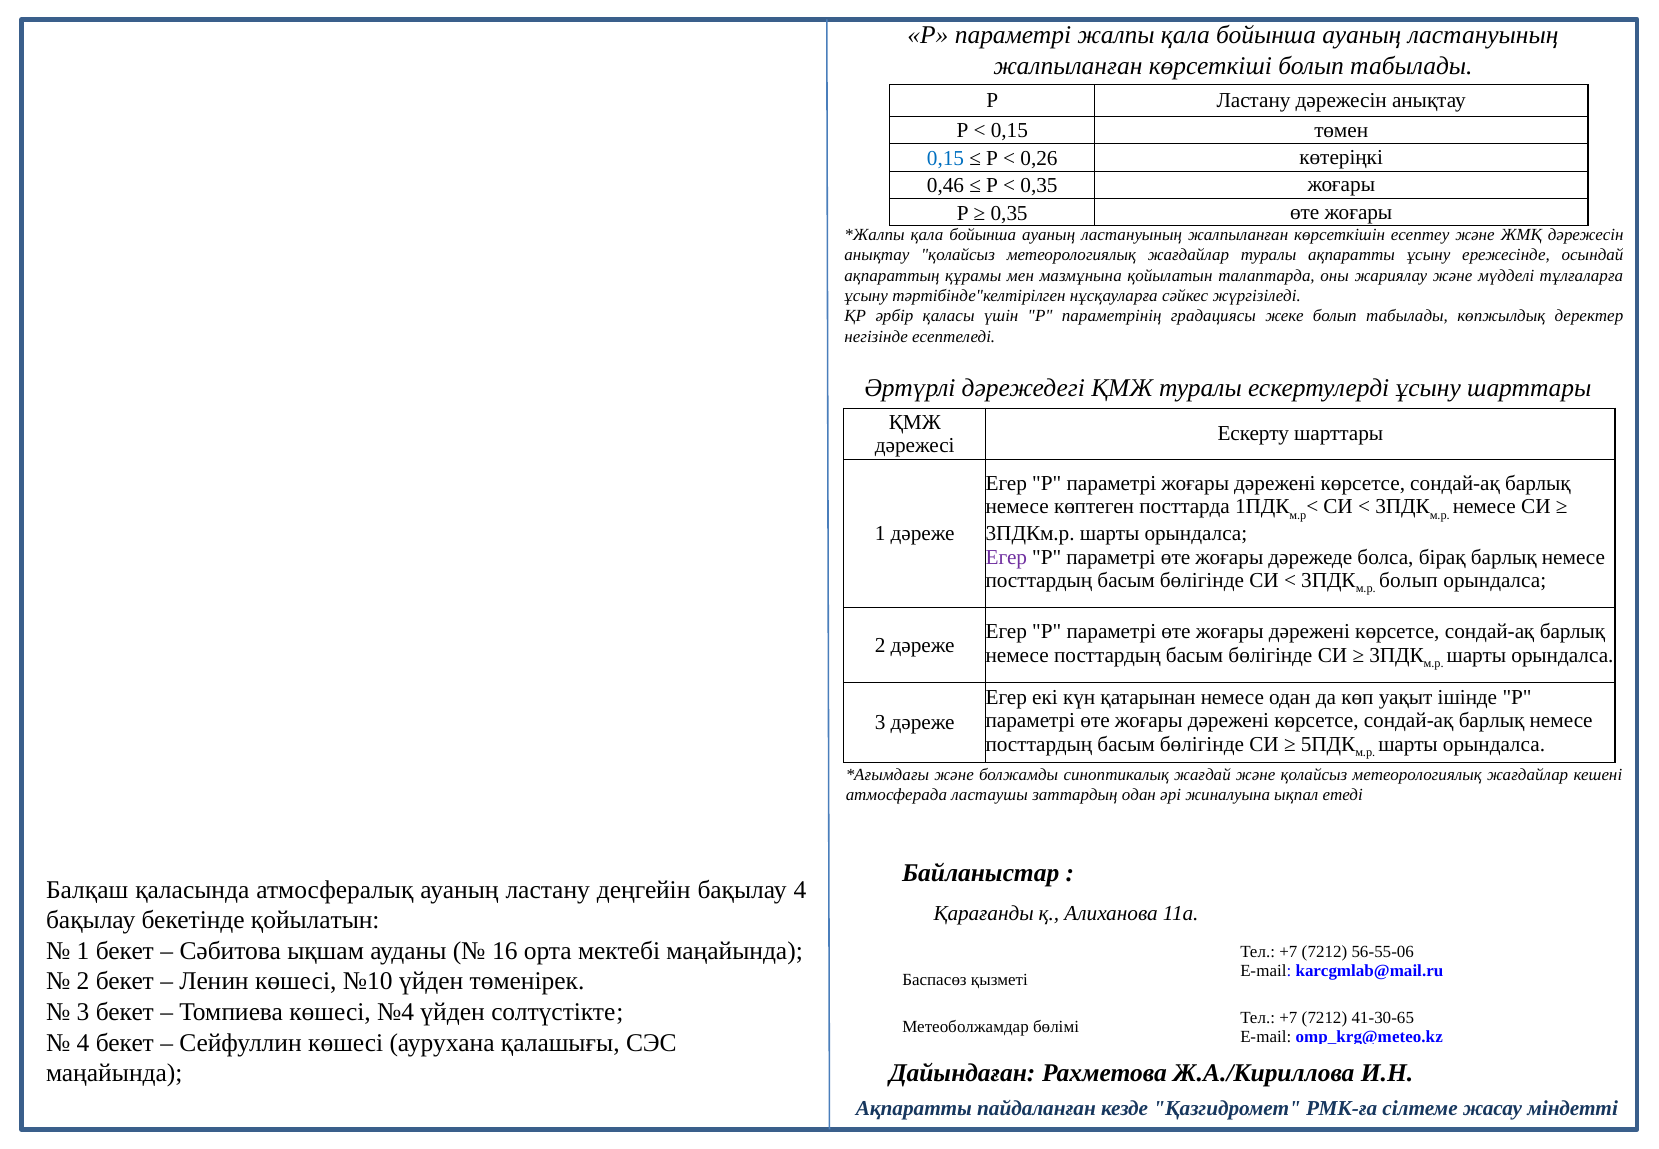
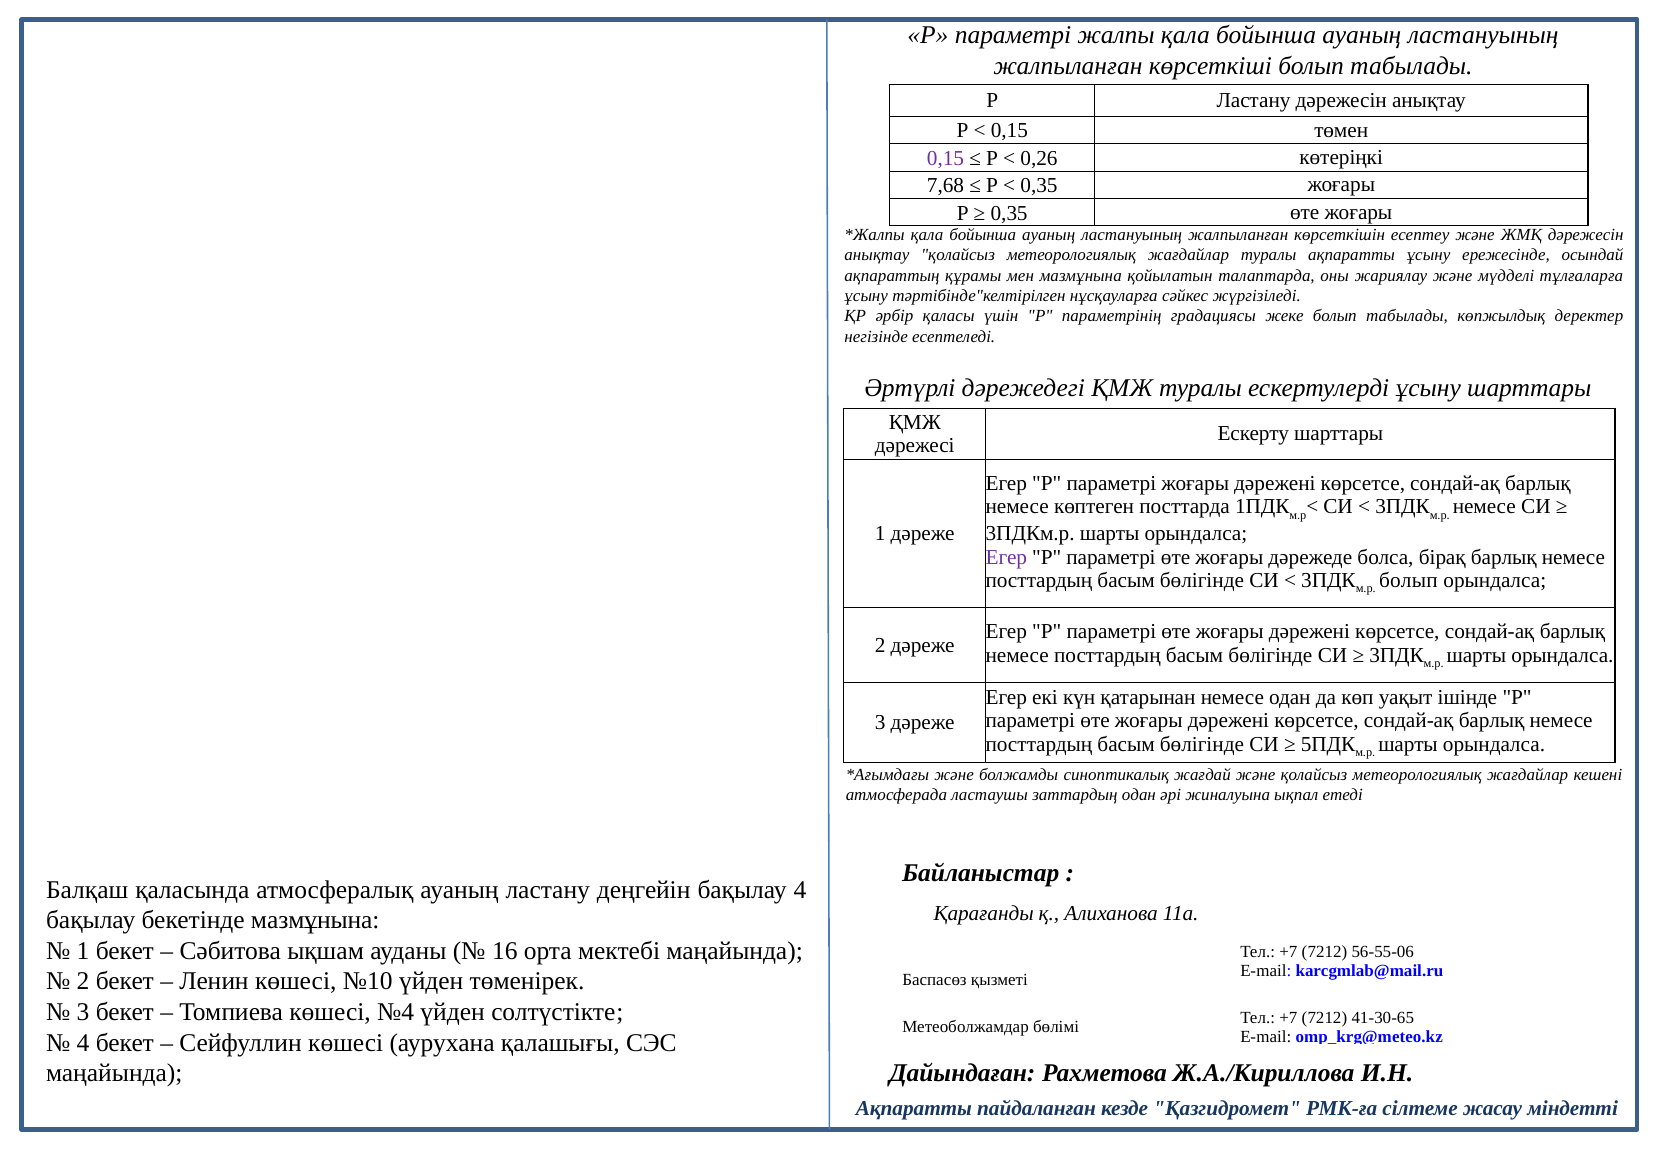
0,15 at (945, 158) colour: blue -> purple
0,46: 0,46 -> 7,68
бекетінде қойылатын: қойылатын -> мазмұнына
